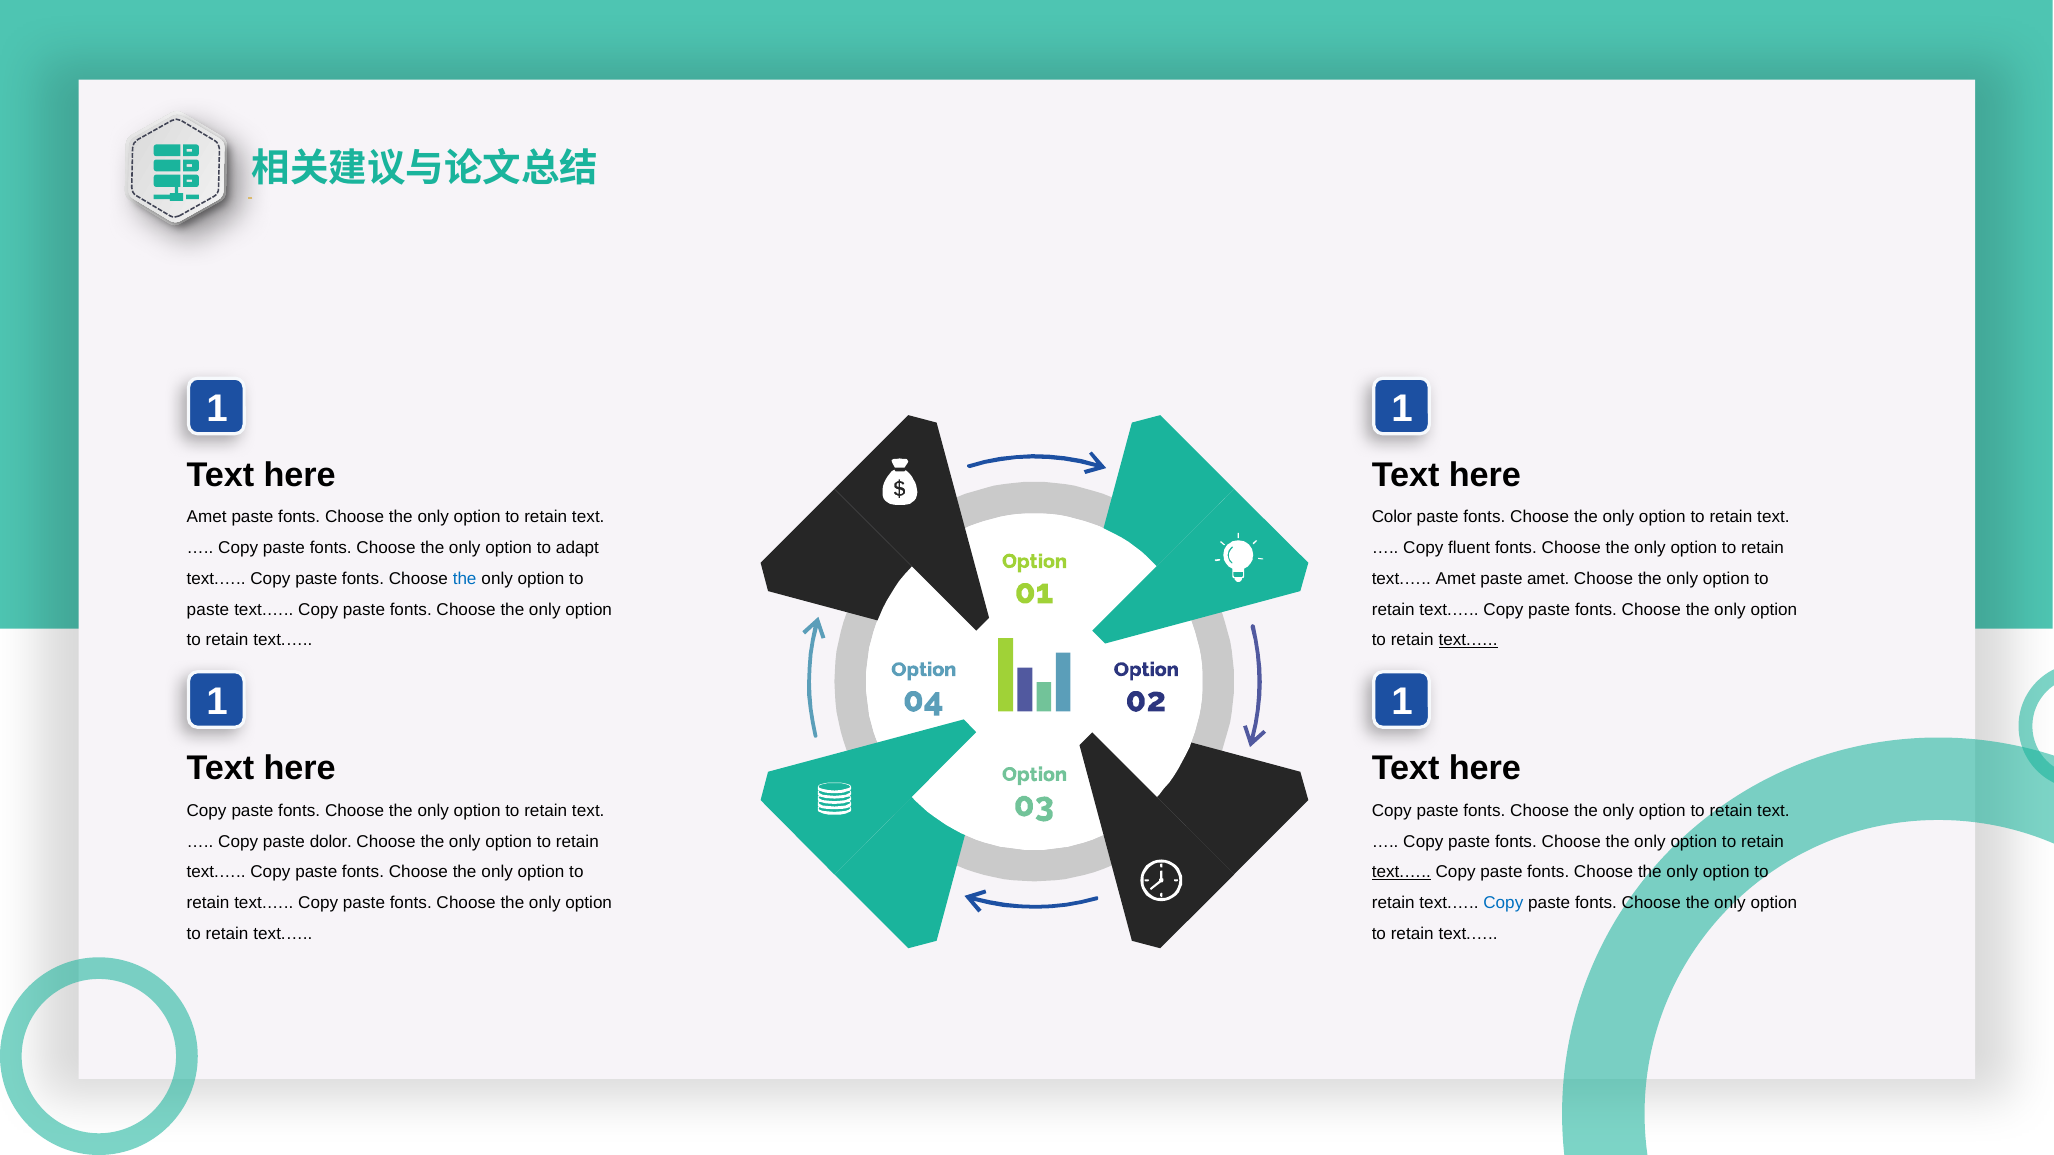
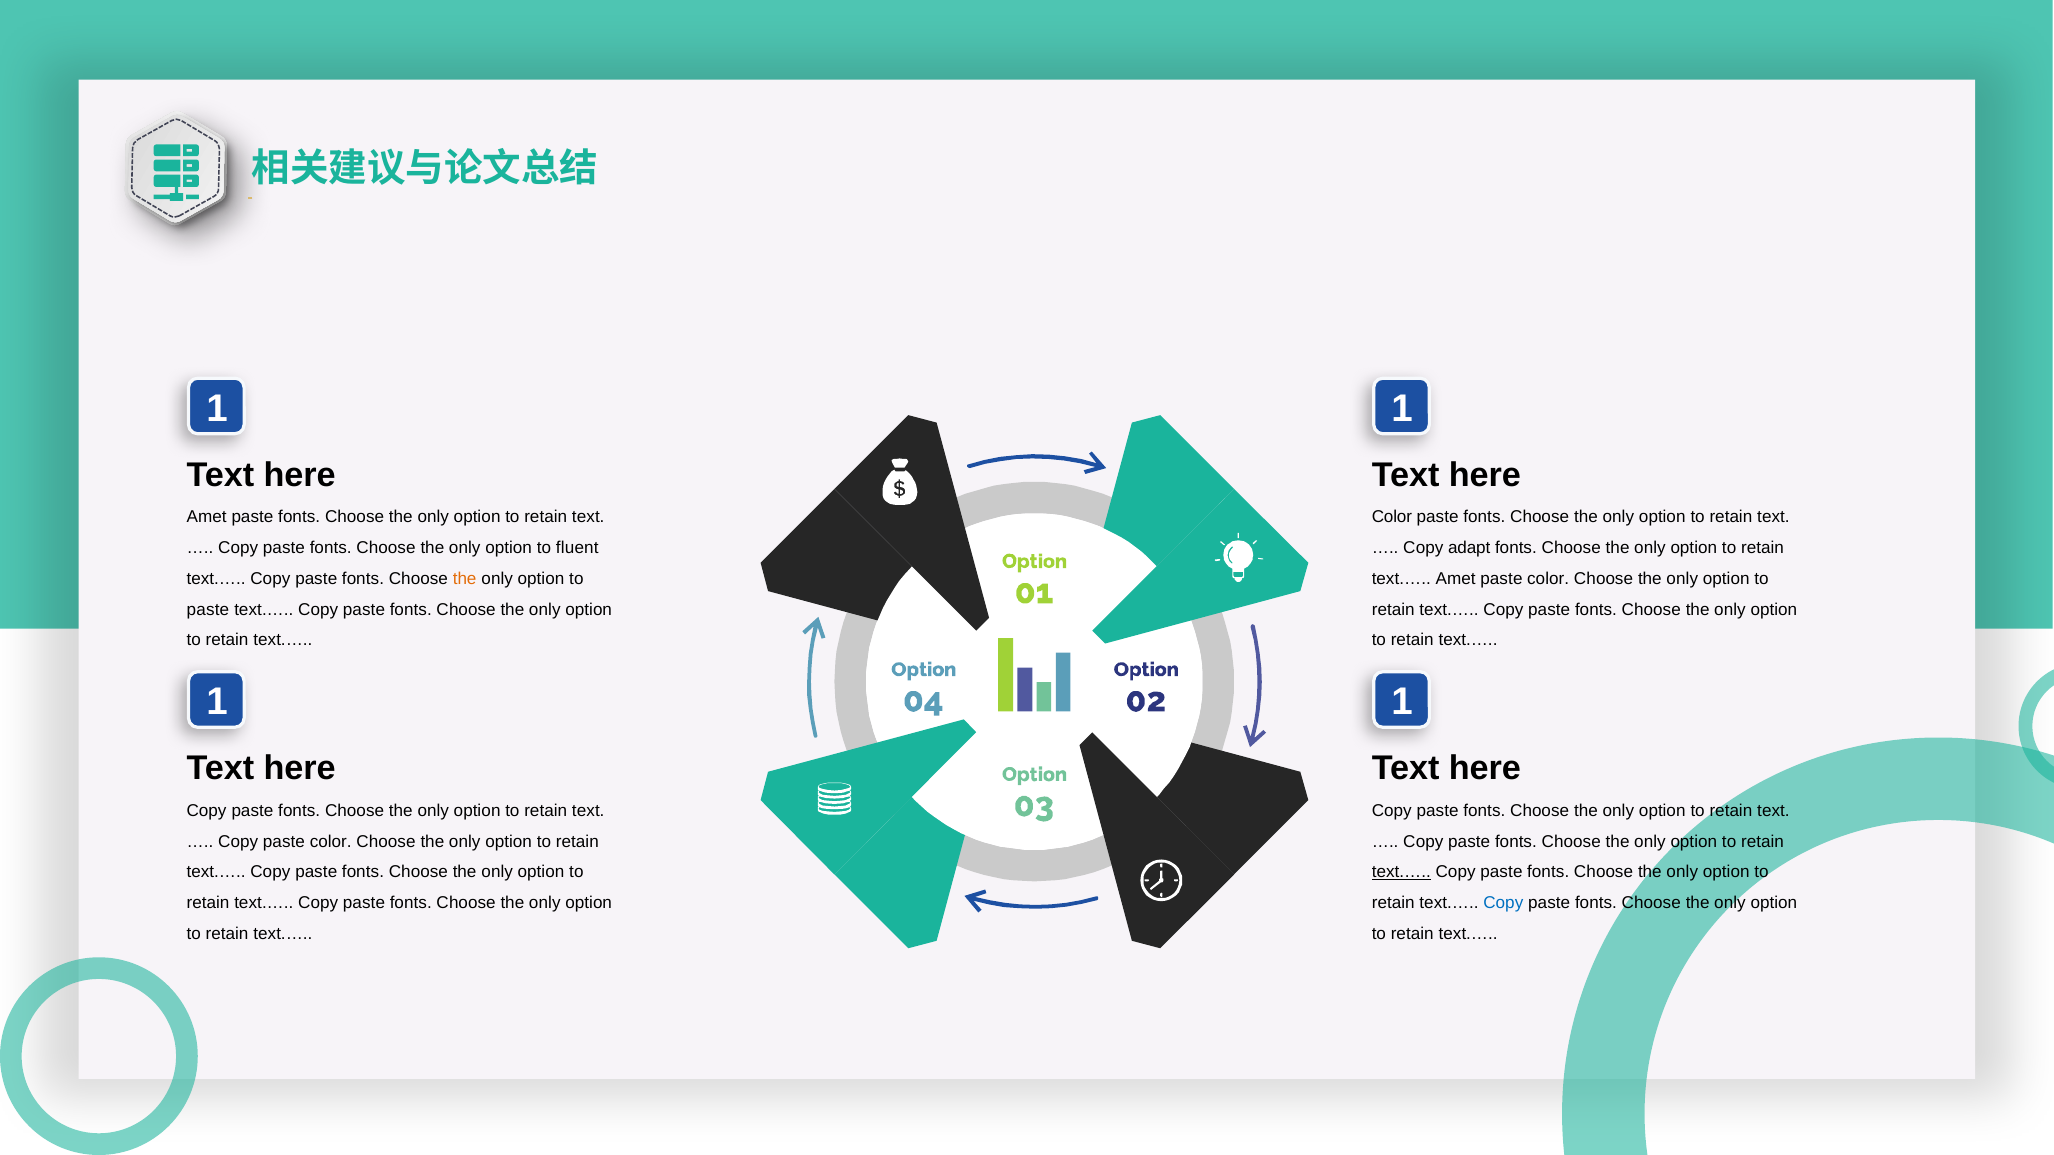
adapt: adapt -> fluent
fluent: fluent -> adapt
the at (465, 579) colour: blue -> orange
amet at (1548, 579): amet -> color
text.… at (1468, 641) underline: present -> none
Copy paste dolor: dolor -> color
